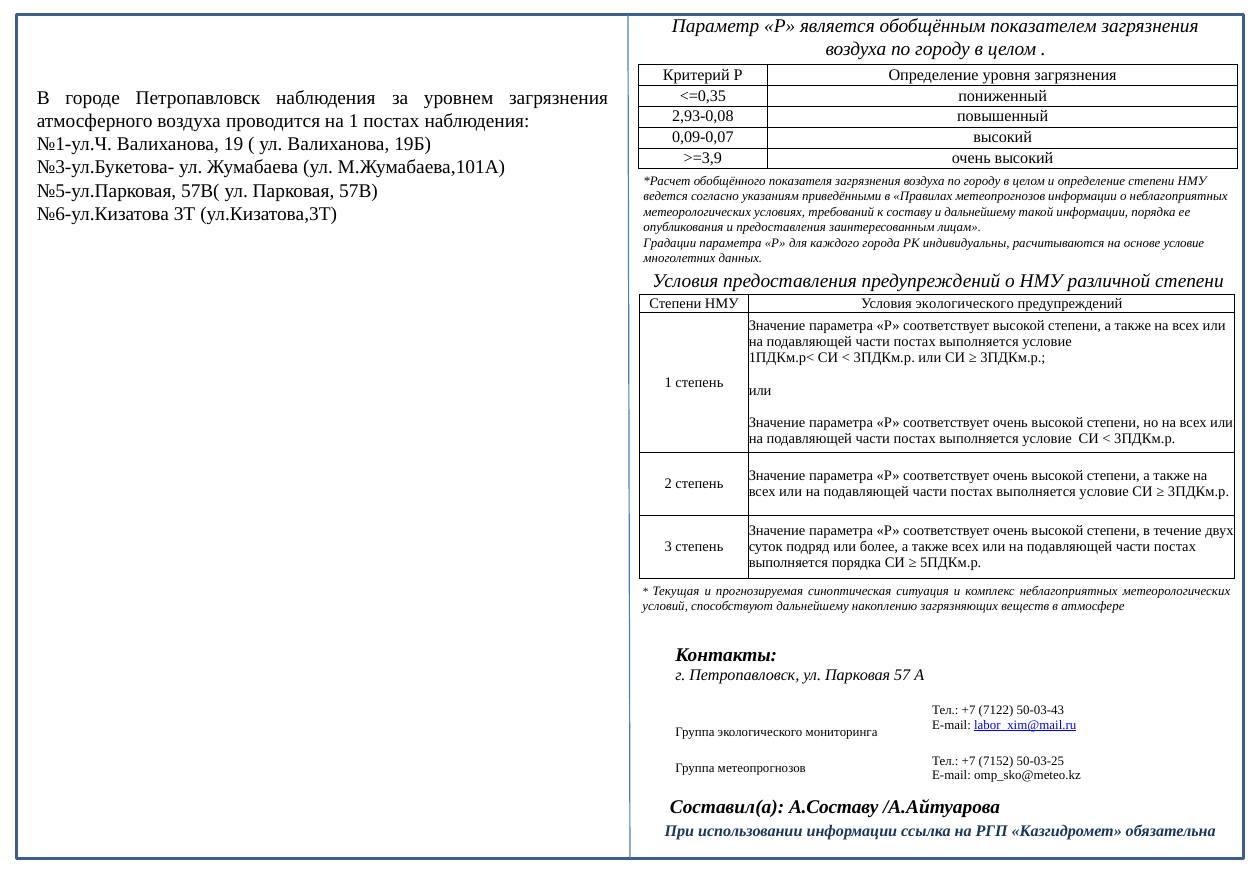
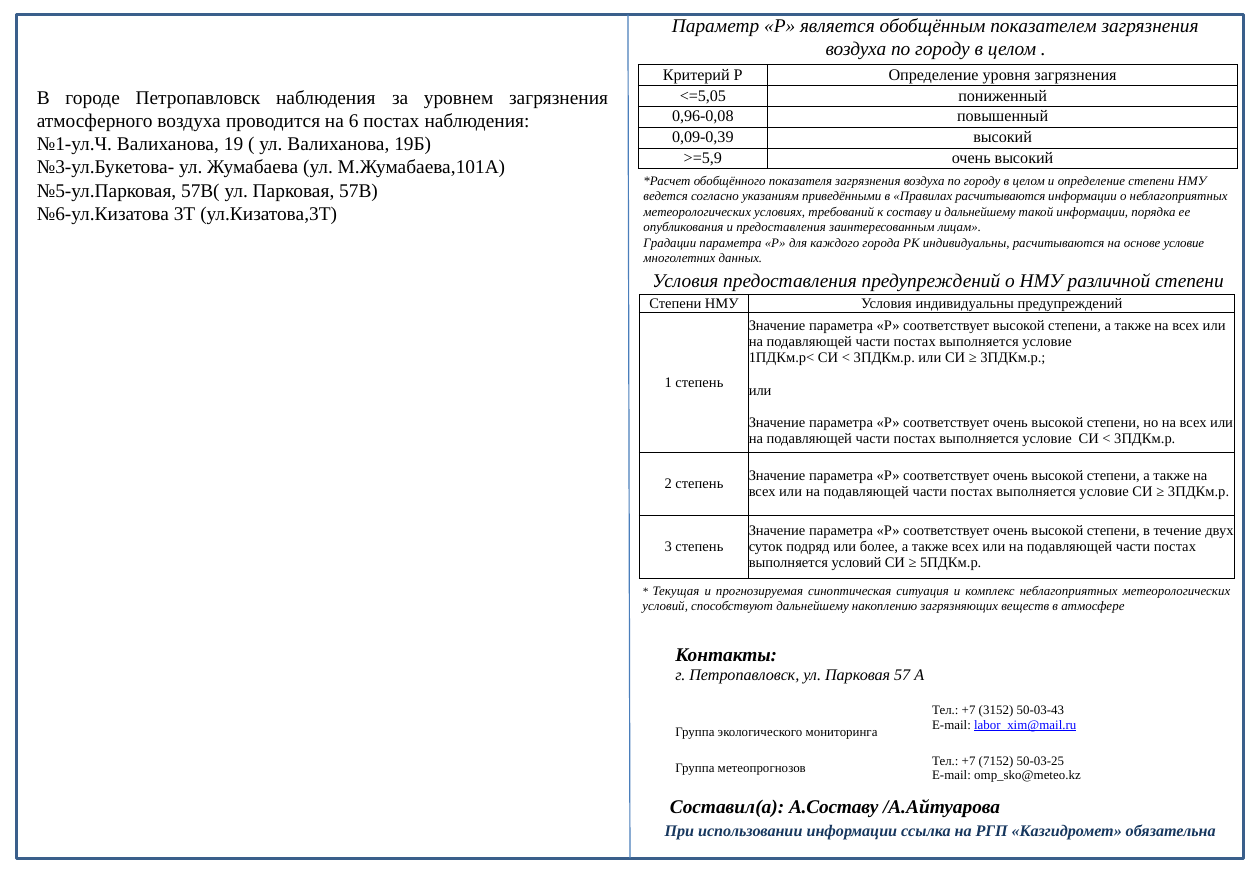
<=0,35: <=0,35 -> <=5,05
2,93-0,08: 2,93-0,08 -> 0,96-0,08
на 1: 1 -> 6
0,09-0,07: 0,09-0,07 -> 0,09-0,39
>=3,9: >=3,9 -> >=5,9
Правилах метеопрогнозов: метеопрогнозов -> расчитываются
Условия экологического: экологического -> индивидуальны
выполняется порядка: порядка -> условий
7122: 7122 -> 3152
